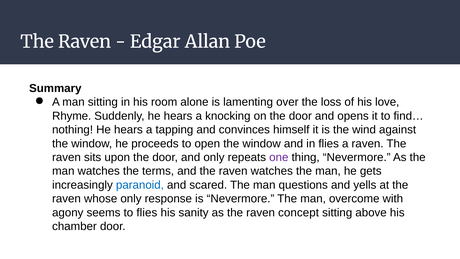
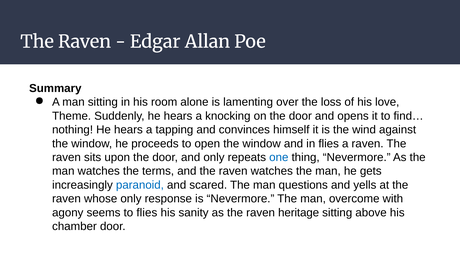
Rhyme: Rhyme -> Theme
one colour: purple -> blue
concept: concept -> heritage
